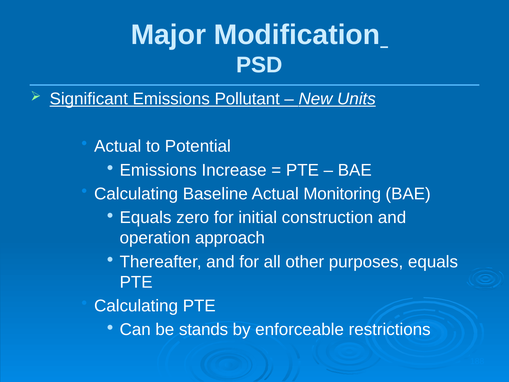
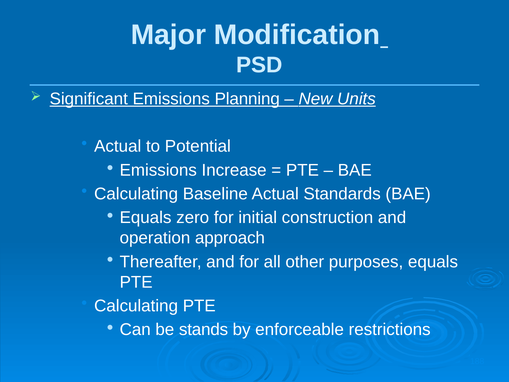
Pollutant: Pollutant -> Planning
Monitoring: Monitoring -> Standards
